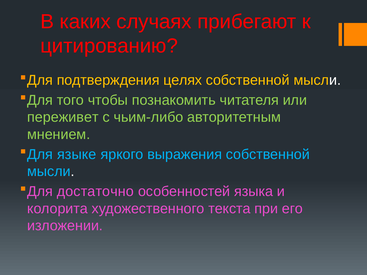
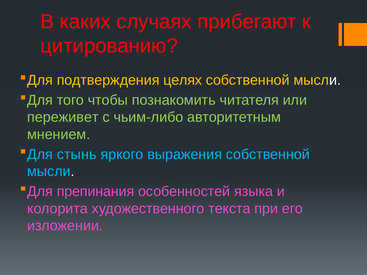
языке: языке -> стынь
достаточно: достаточно -> препинания
